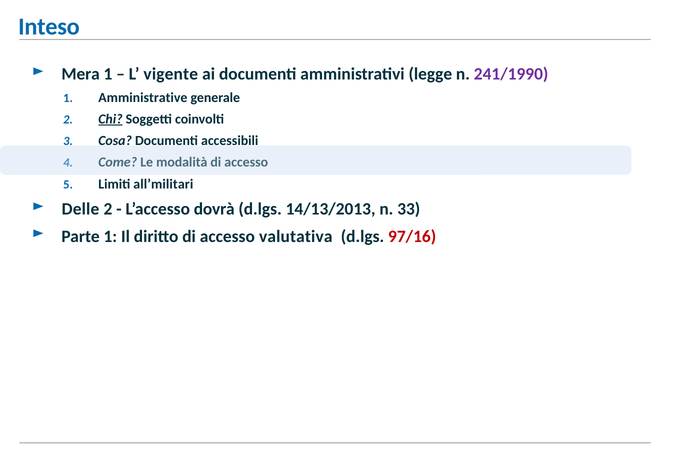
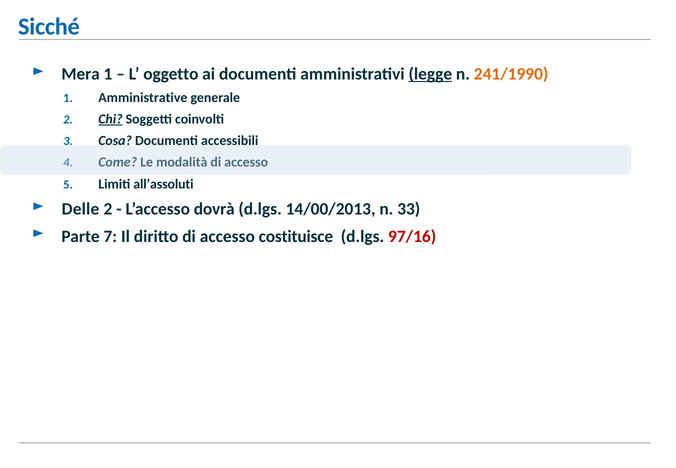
Inteso: Inteso -> Sicché
vigente: vigente -> oggetto
legge underline: none -> present
241/1990 colour: purple -> orange
all’militari: all’militari -> all’assoluti
14/13/2013: 14/13/2013 -> 14/00/2013
Parte 1: 1 -> 7
valutativa: valutativa -> costituisce
